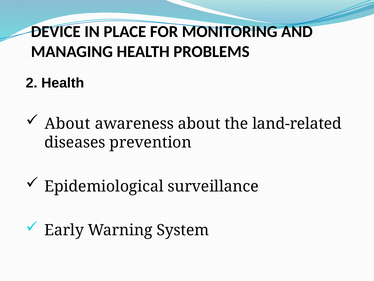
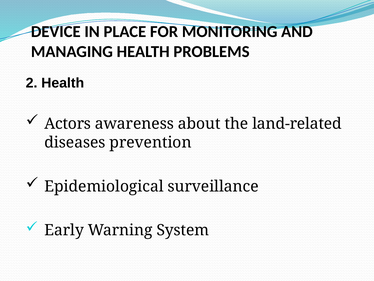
About at (68, 123): About -> Actors
